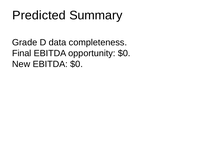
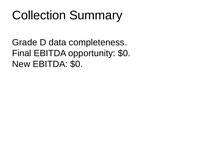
Predicted: Predicted -> Collection
